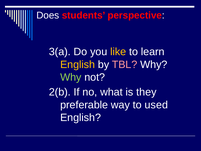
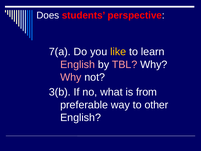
3(a: 3(a -> 7(a
English at (78, 64) colour: yellow -> pink
Why at (71, 77) colour: light green -> pink
2(b: 2(b -> 3(b
they: they -> from
used: used -> other
